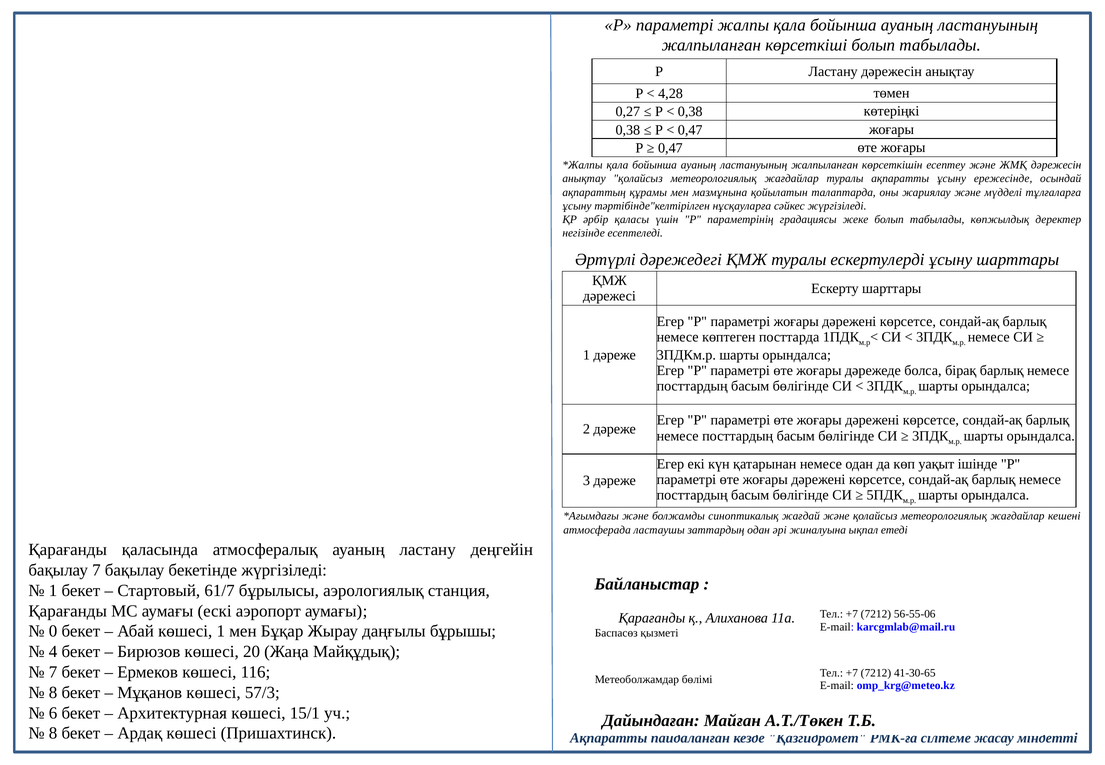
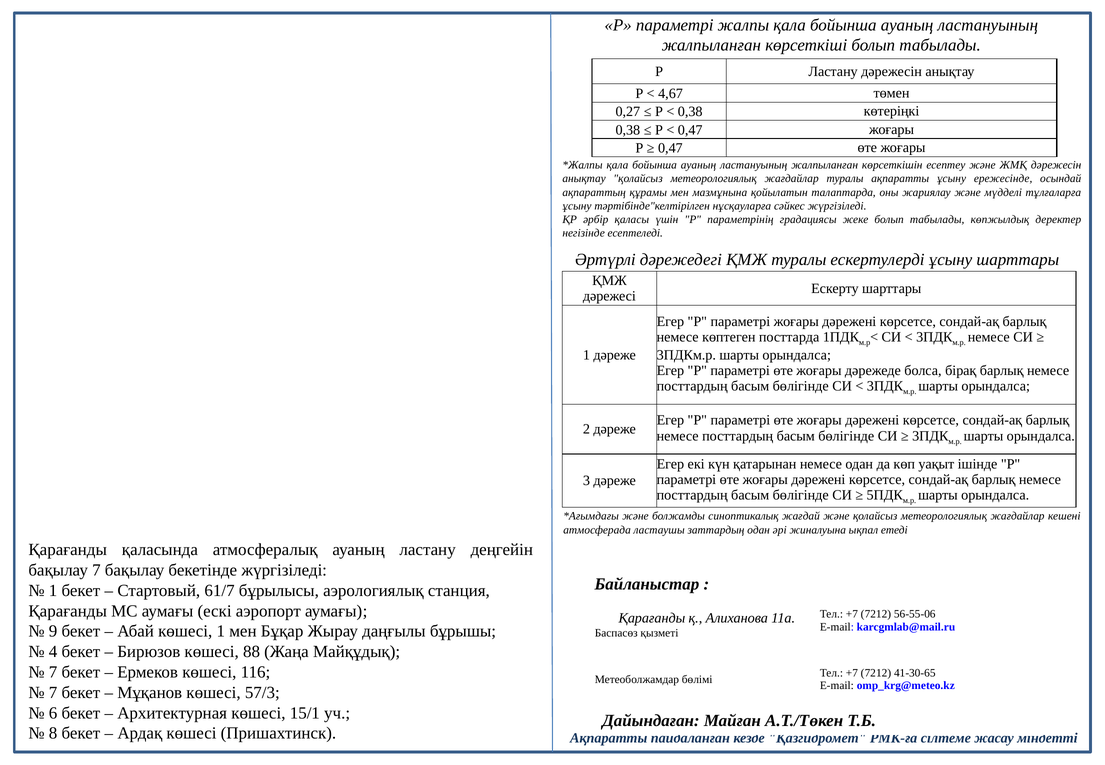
4,28: 4,28 -> 4,67
0: 0 -> 9
20: 20 -> 88
8 at (53, 693): 8 -> 7
